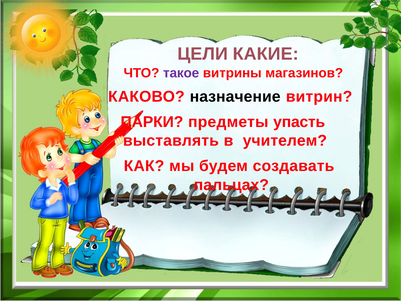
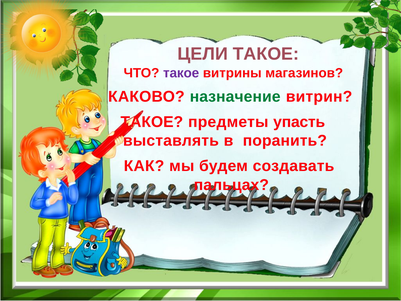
ЦЕЛИ КАКИЕ: КАКИЕ -> ТАКОЕ
назначение colour: black -> green
ПАРКИ at (152, 122): ПАРКИ -> ТАКОЕ
учителем: учителем -> поранить
